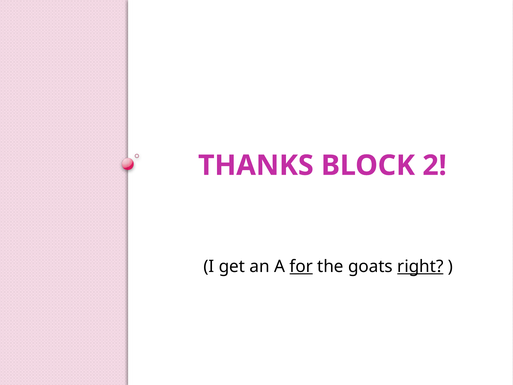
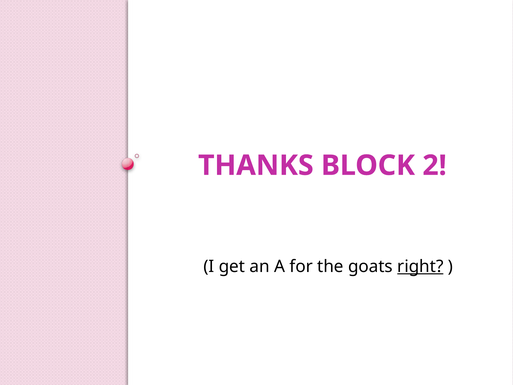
for underline: present -> none
